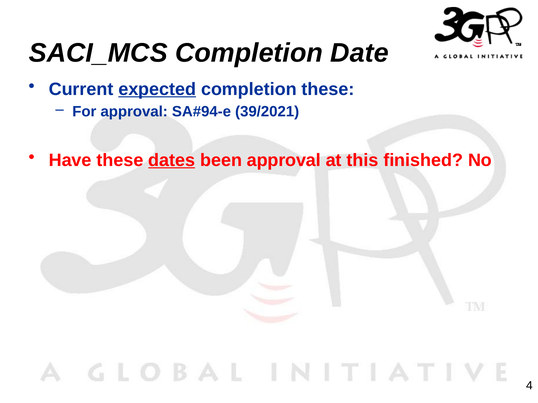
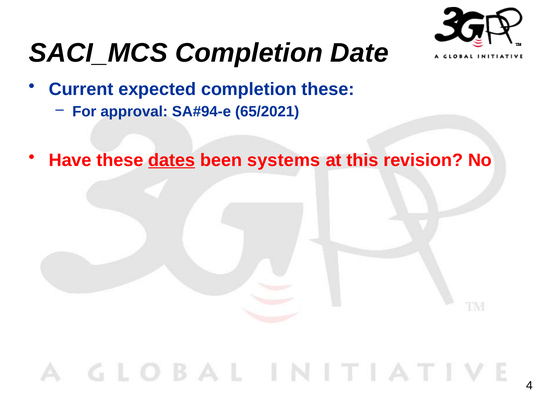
expected underline: present -> none
39/2021: 39/2021 -> 65/2021
been approval: approval -> systems
finished: finished -> revision
